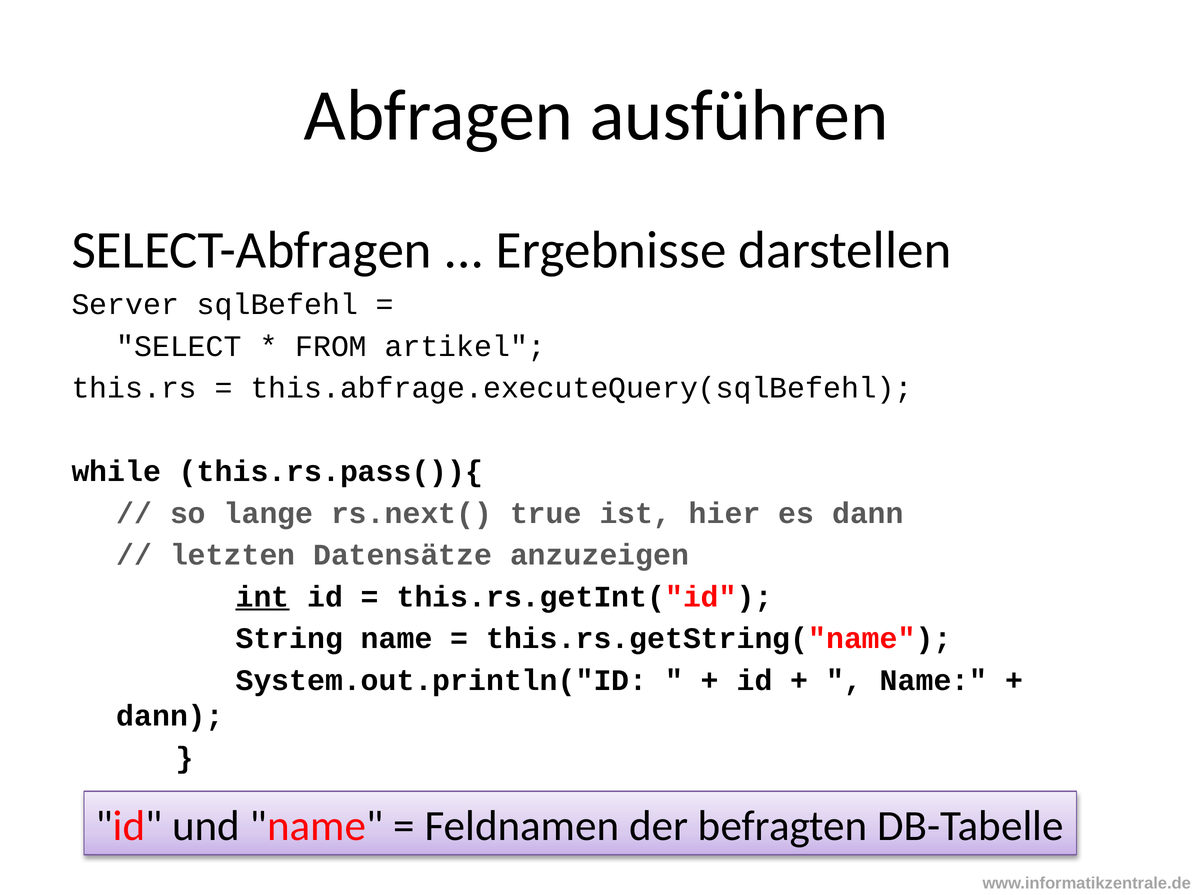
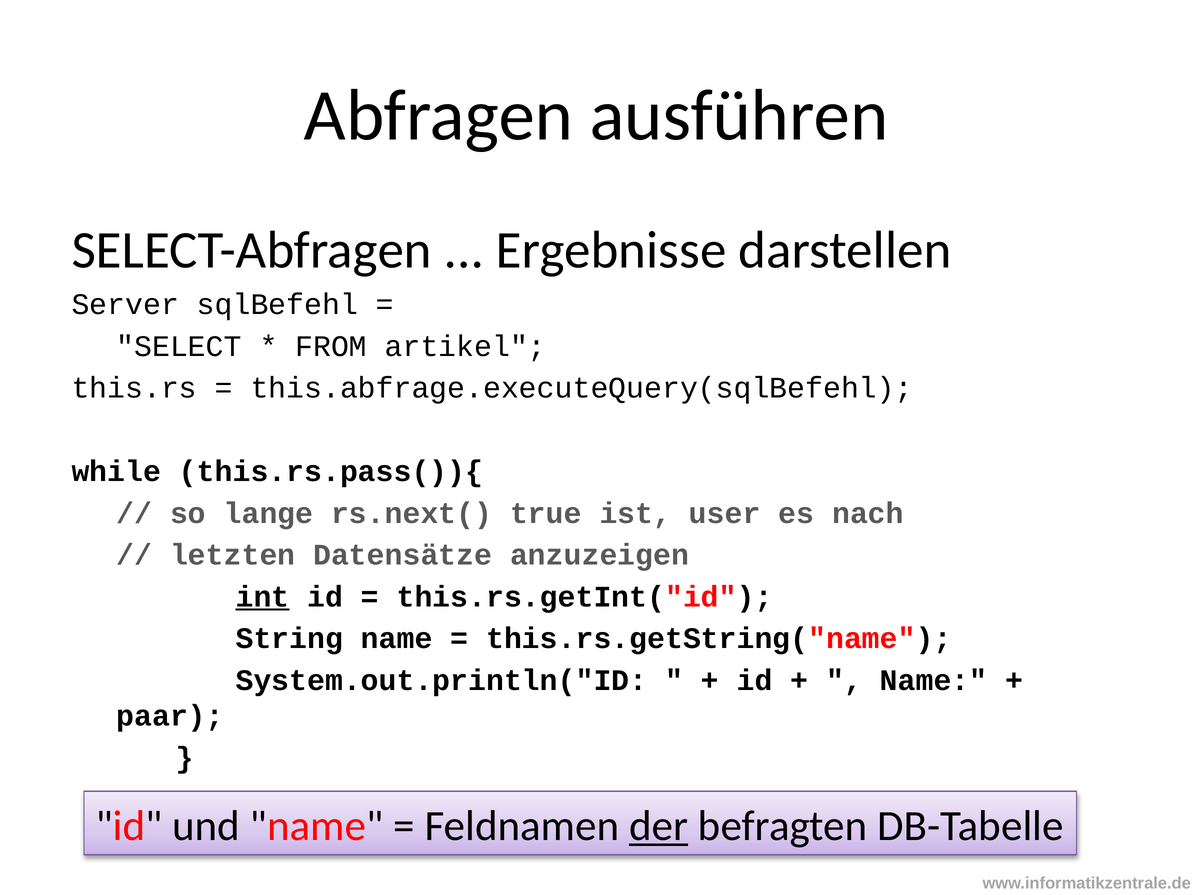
hier: hier -> user
es dann: dann -> nach
dann at (170, 716): dann -> paar
der underline: none -> present
